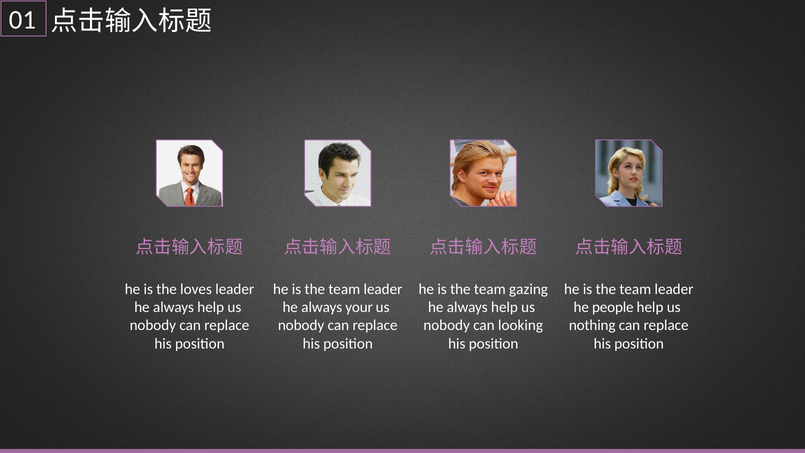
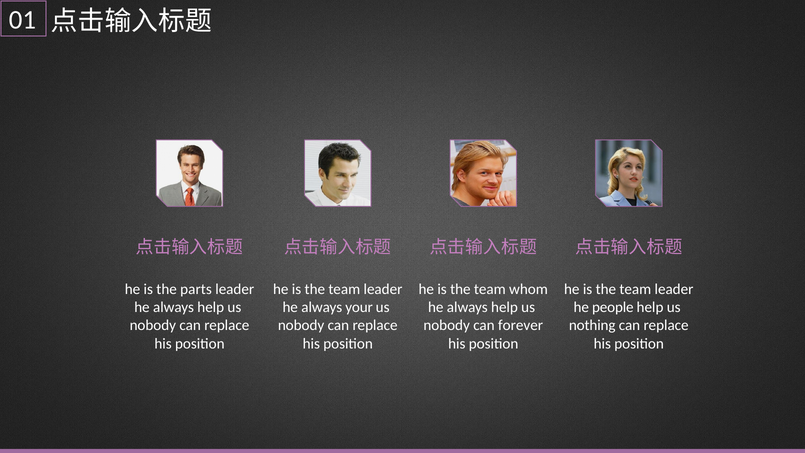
loves: loves -> parts
gazing: gazing -> whom
looking: looking -> forever
